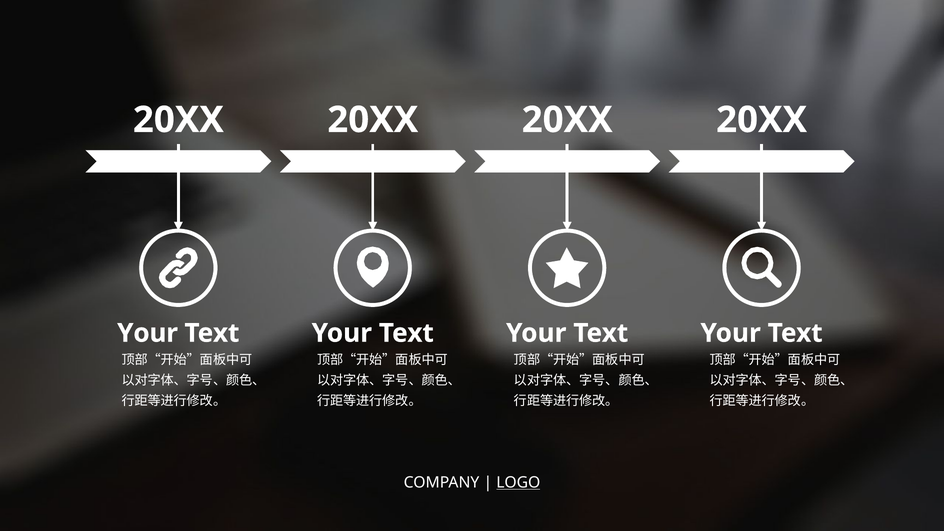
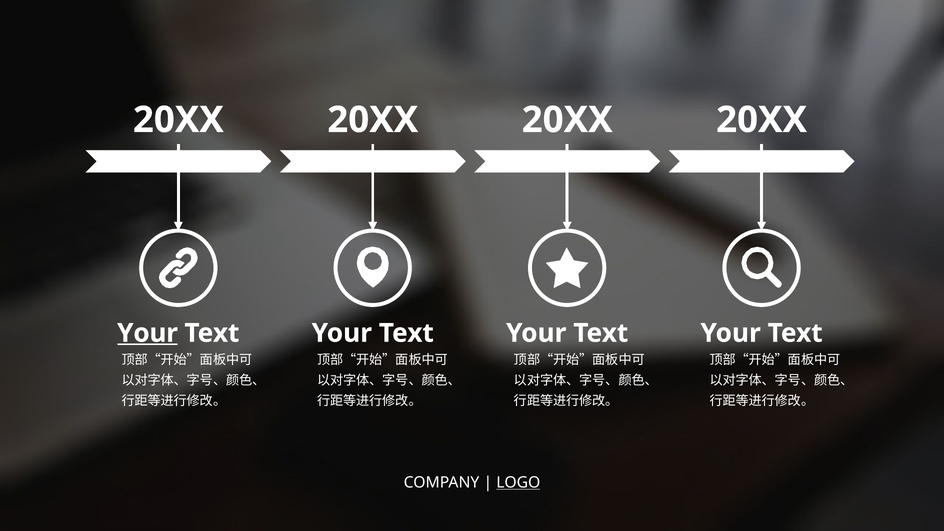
Your at (148, 333) underline: none -> present
